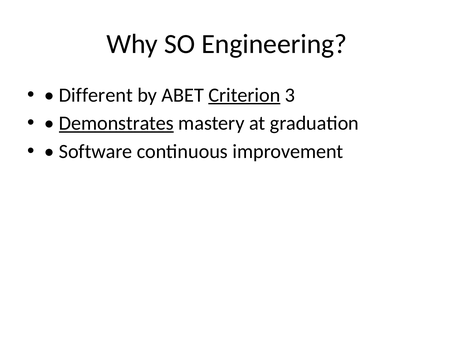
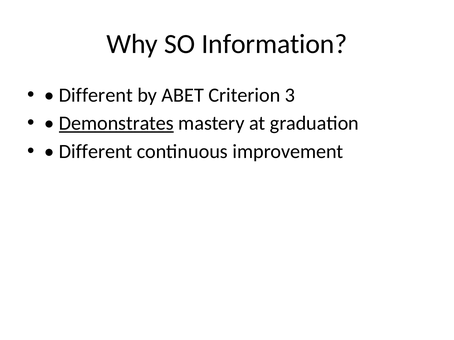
Engineering: Engineering -> Information
Criterion underline: present -> none
Software at (96, 152): Software -> Different
